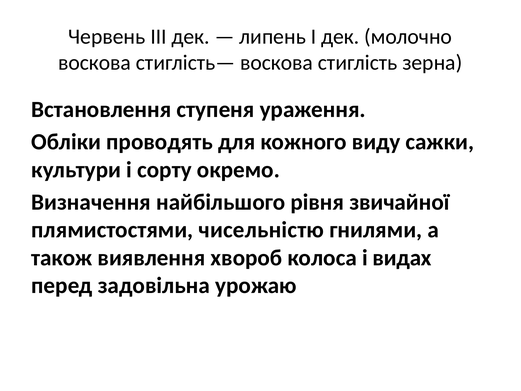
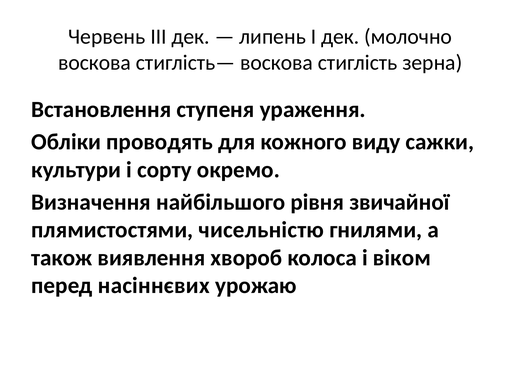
видах: видах -> віком
задовільна: задовільна -> насіннєвих
